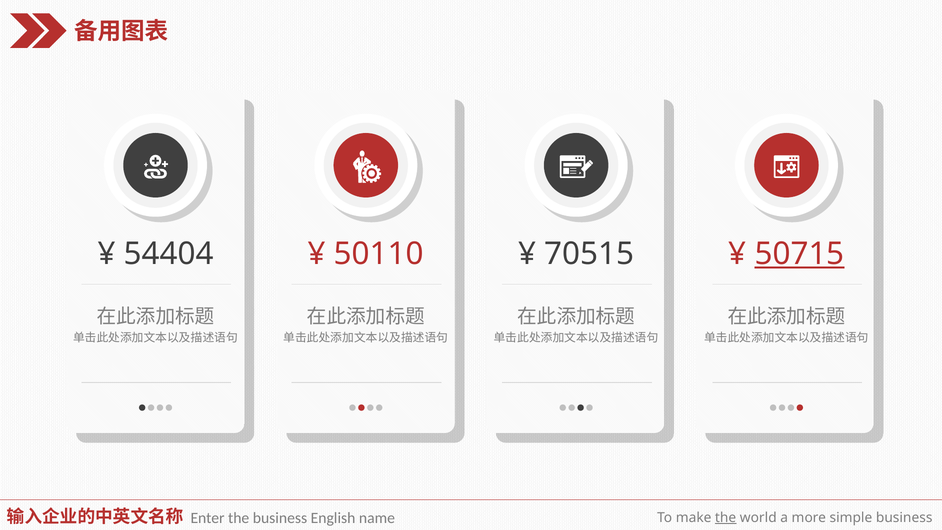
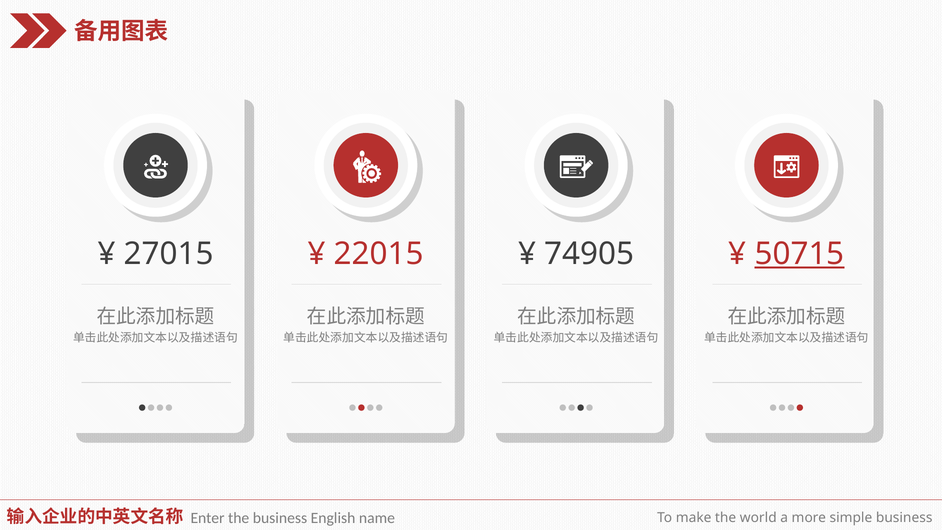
54404: 54404 -> 27015
50110: 50110 -> 22015
70515: 70515 -> 74905
the at (726, 518) underline: present -> none
